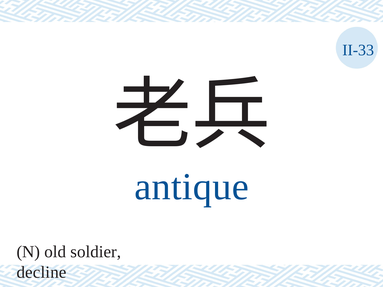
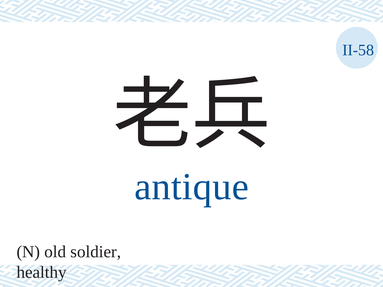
II-33: II-33 -> II-58
decline: decline -> healthy
